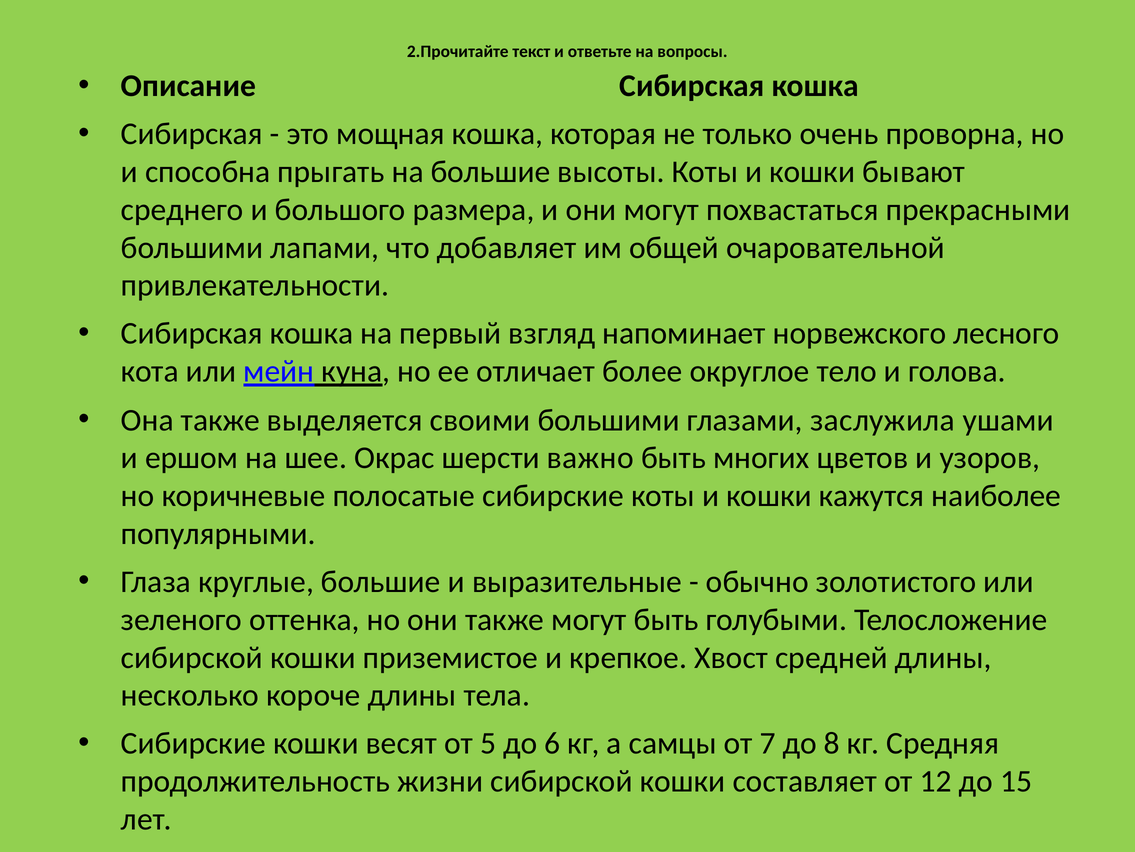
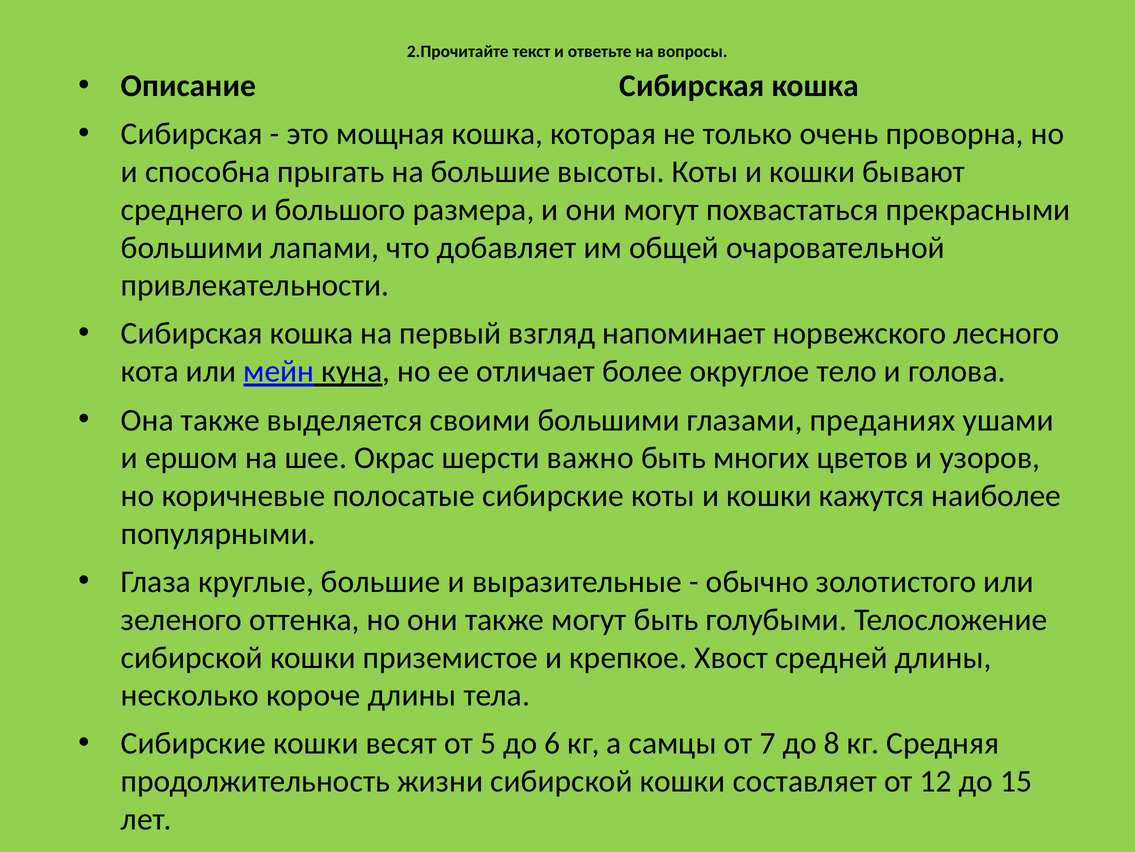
заслужила: заслужила -> преданиях
